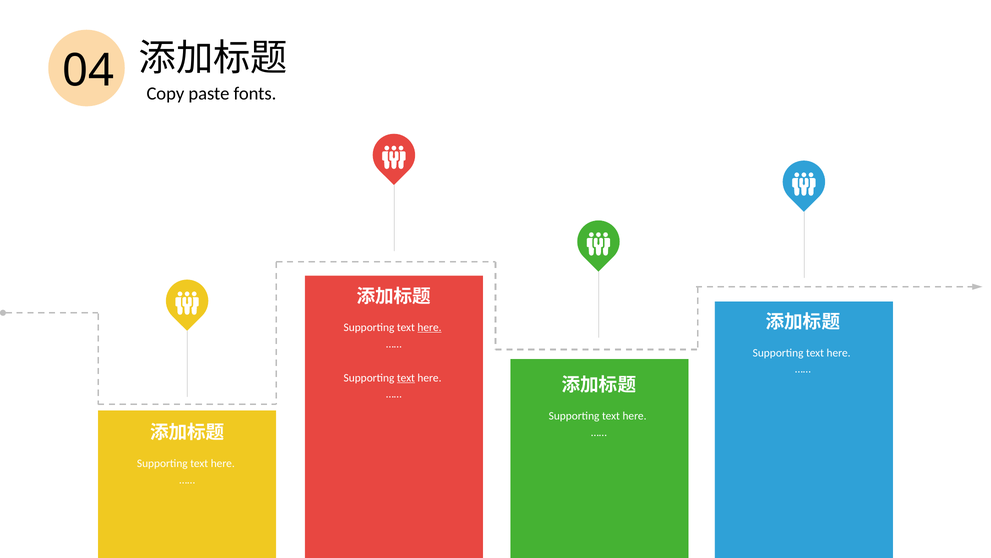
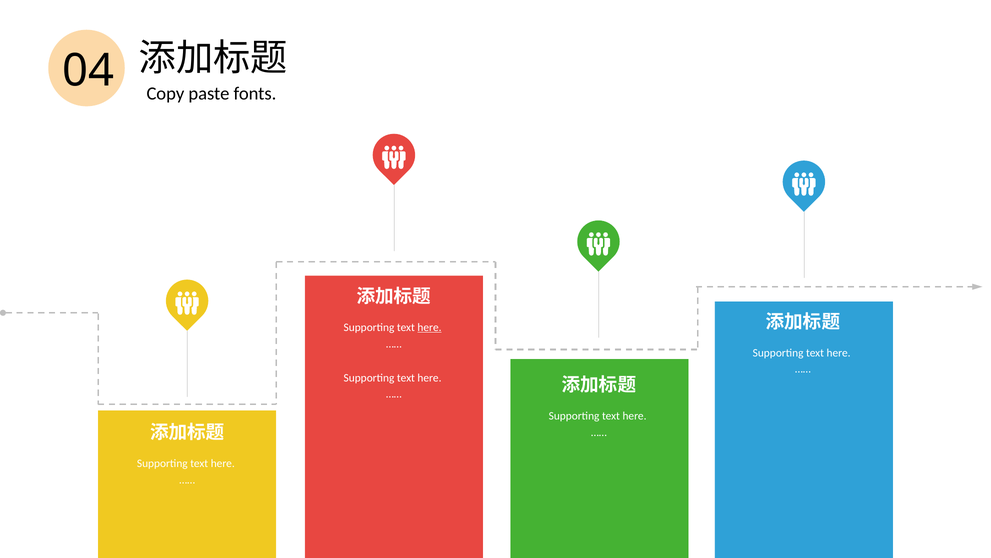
text at (406, 377) underline: present -> none
